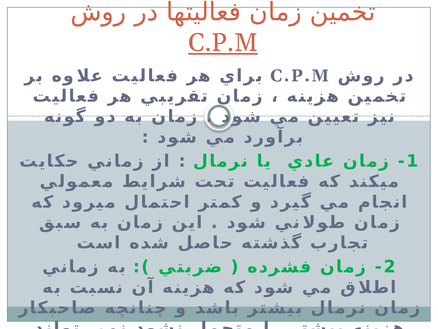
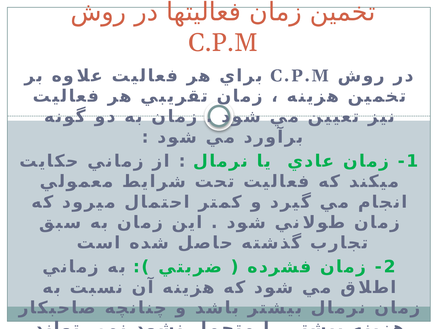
C.P.M at (223, 43) underline: present -> none
